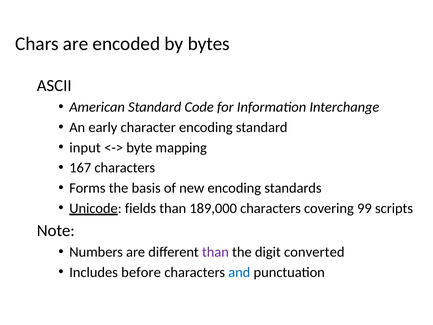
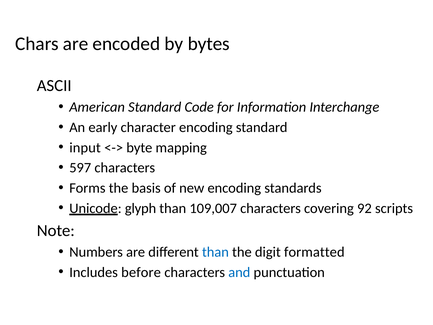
167: 167 -> 597
fields: fields -> glyph
189,000: 189,000 -> 109,007
99: 99 -> 92
than at (215, 252) colour: purple -> blue
converted: converted -> formatted
